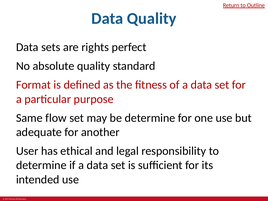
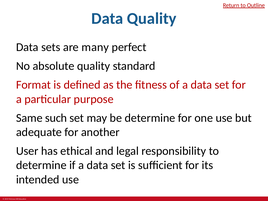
rights: rights -> many
flow: flow -> such
